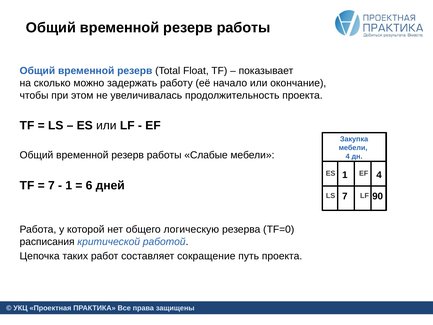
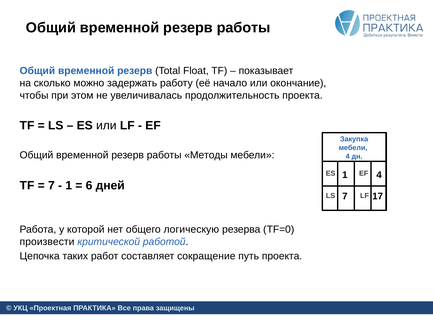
Слабые: Слабые -> Методы
90: 90 -> 17
расписания: расписания -> произвести
